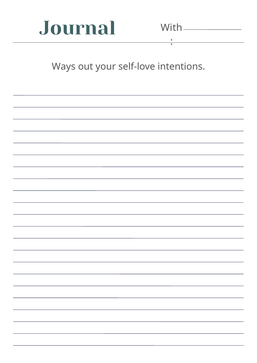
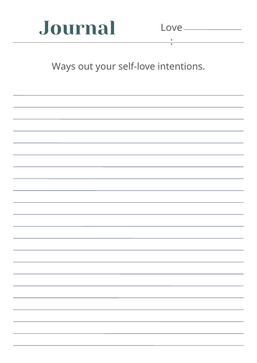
With: With -> Love
